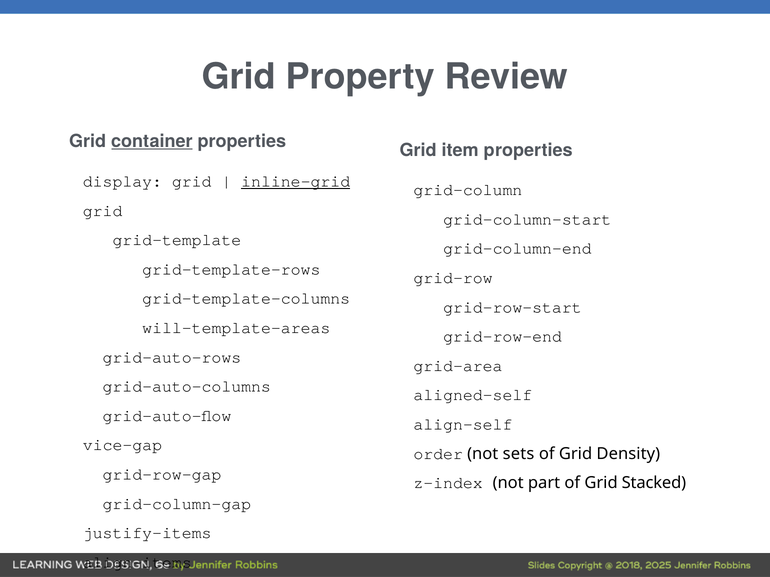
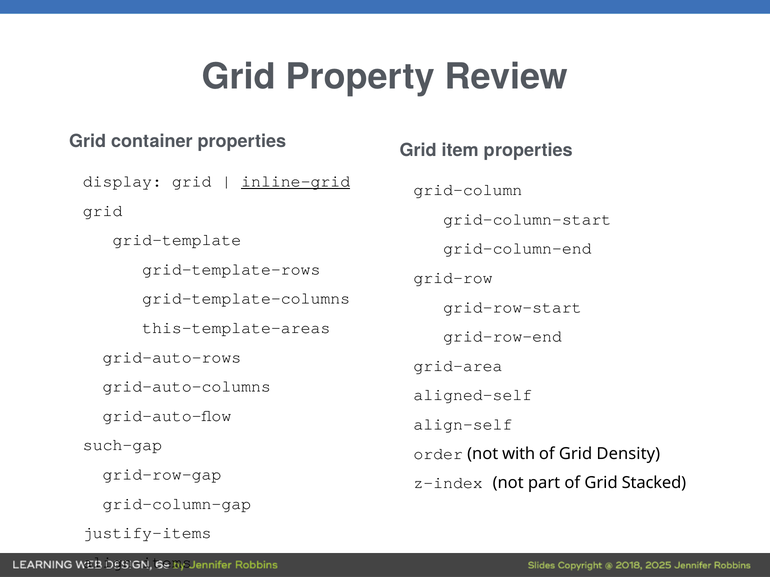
container underline: present -> none
will-template-areas: will-template-areas -> this-template-areas
vice-gap: vice-gap -> such-gap
sets: sets -> with
